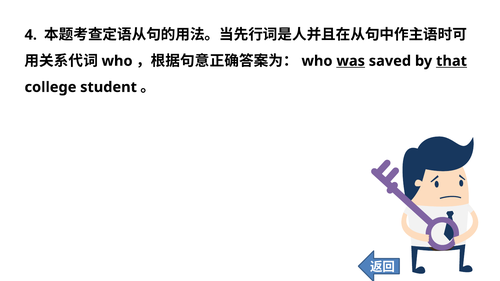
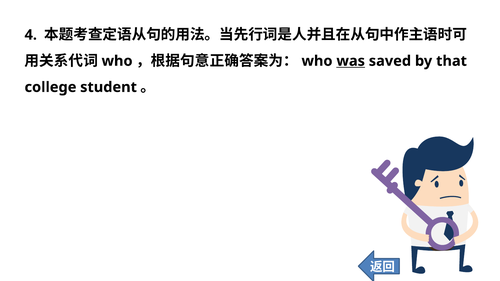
that underline: present -> none
